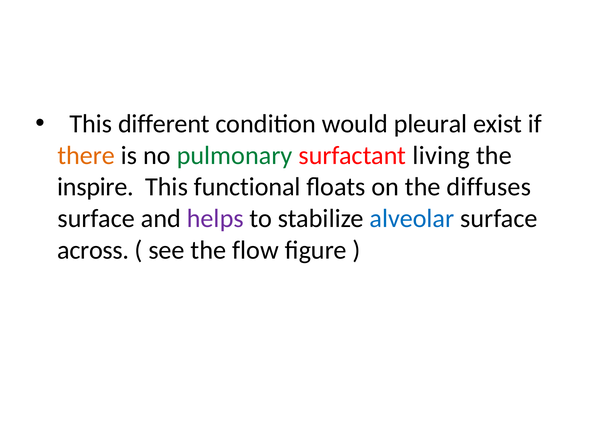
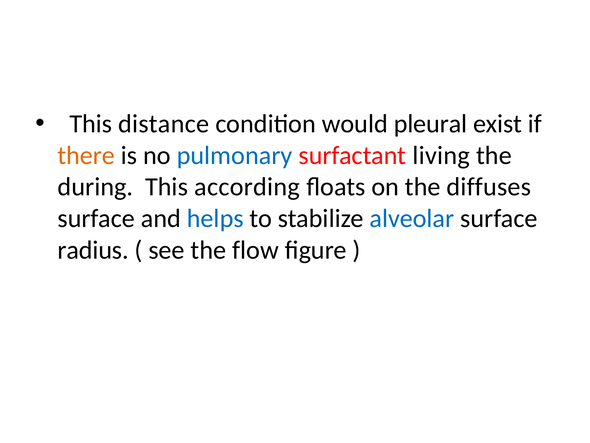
different: different -> distance
pulmonary colour: green -> blue
inspire: inspire -> during
functional: functional -> according
helps colour: purple -> blue
across: across -> radius
